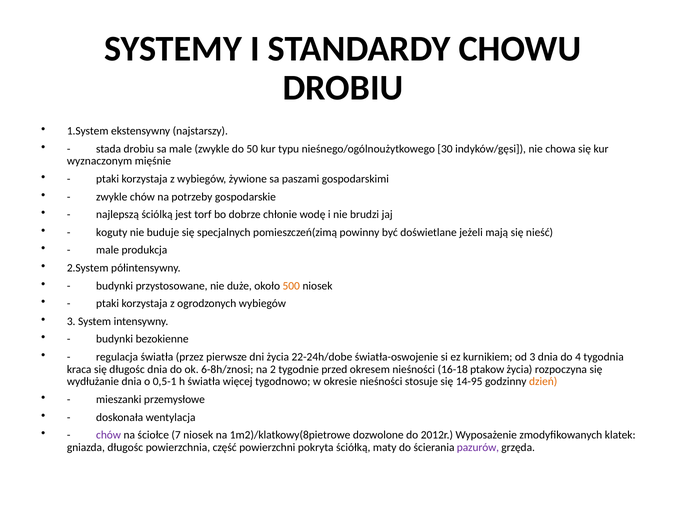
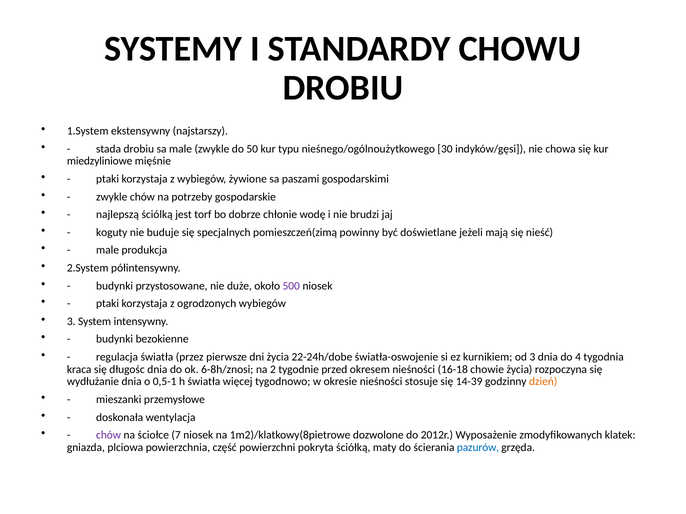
wyznaczonym: wyznaczonym -> miedzyliniowe
500 colour: orange -> purple
ptakow: ptakow -> chowie
14-95: 14-95 -> 14-39
gniazda długośc: długośc -> plciowa
pazurów colour: purple -> blue
